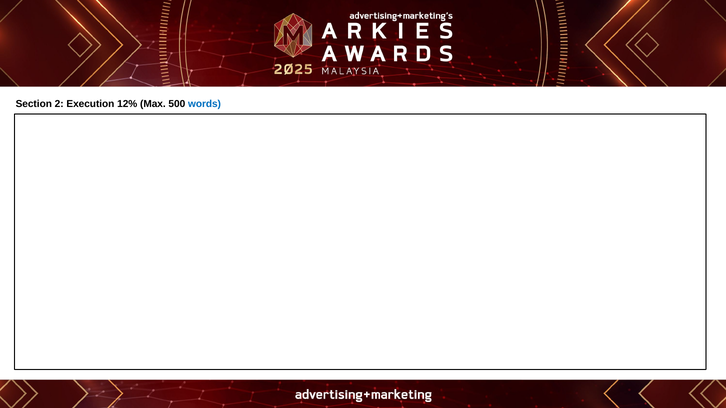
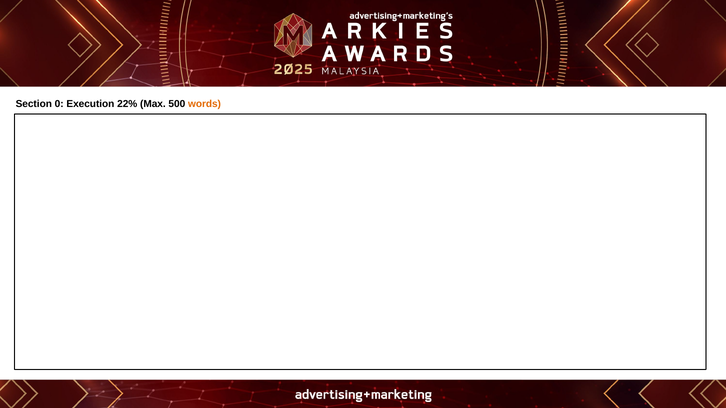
2: 2 -> 0
12%: 12% -> 22%
words colour: blue -> orange
